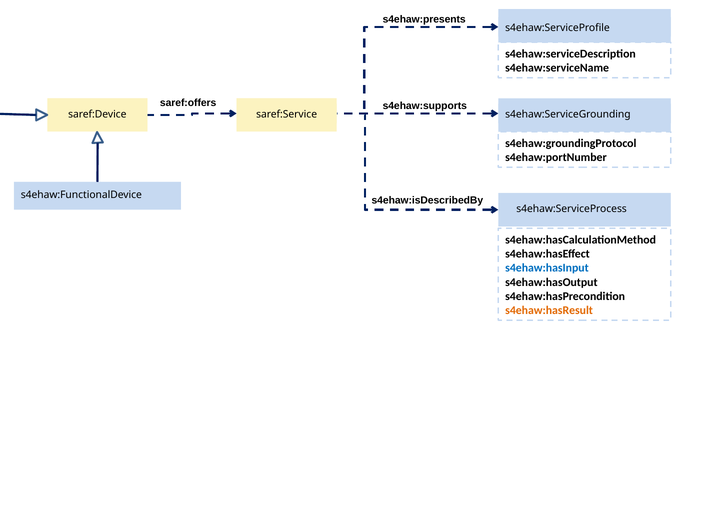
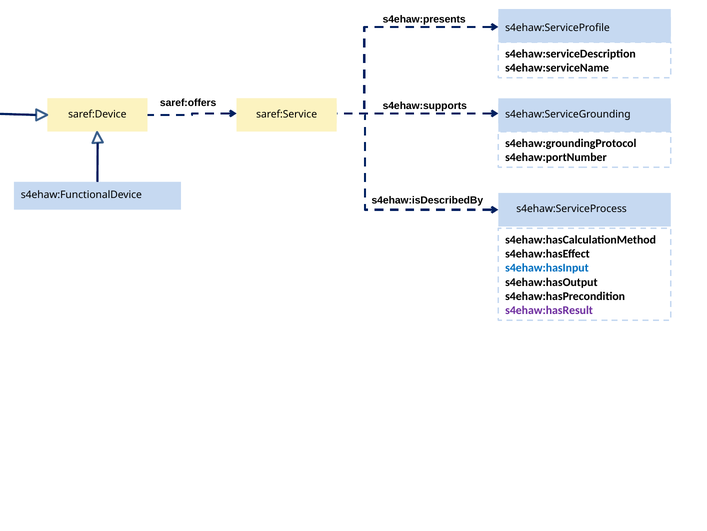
s4ehaw:hasResult colour: orange -> purple
